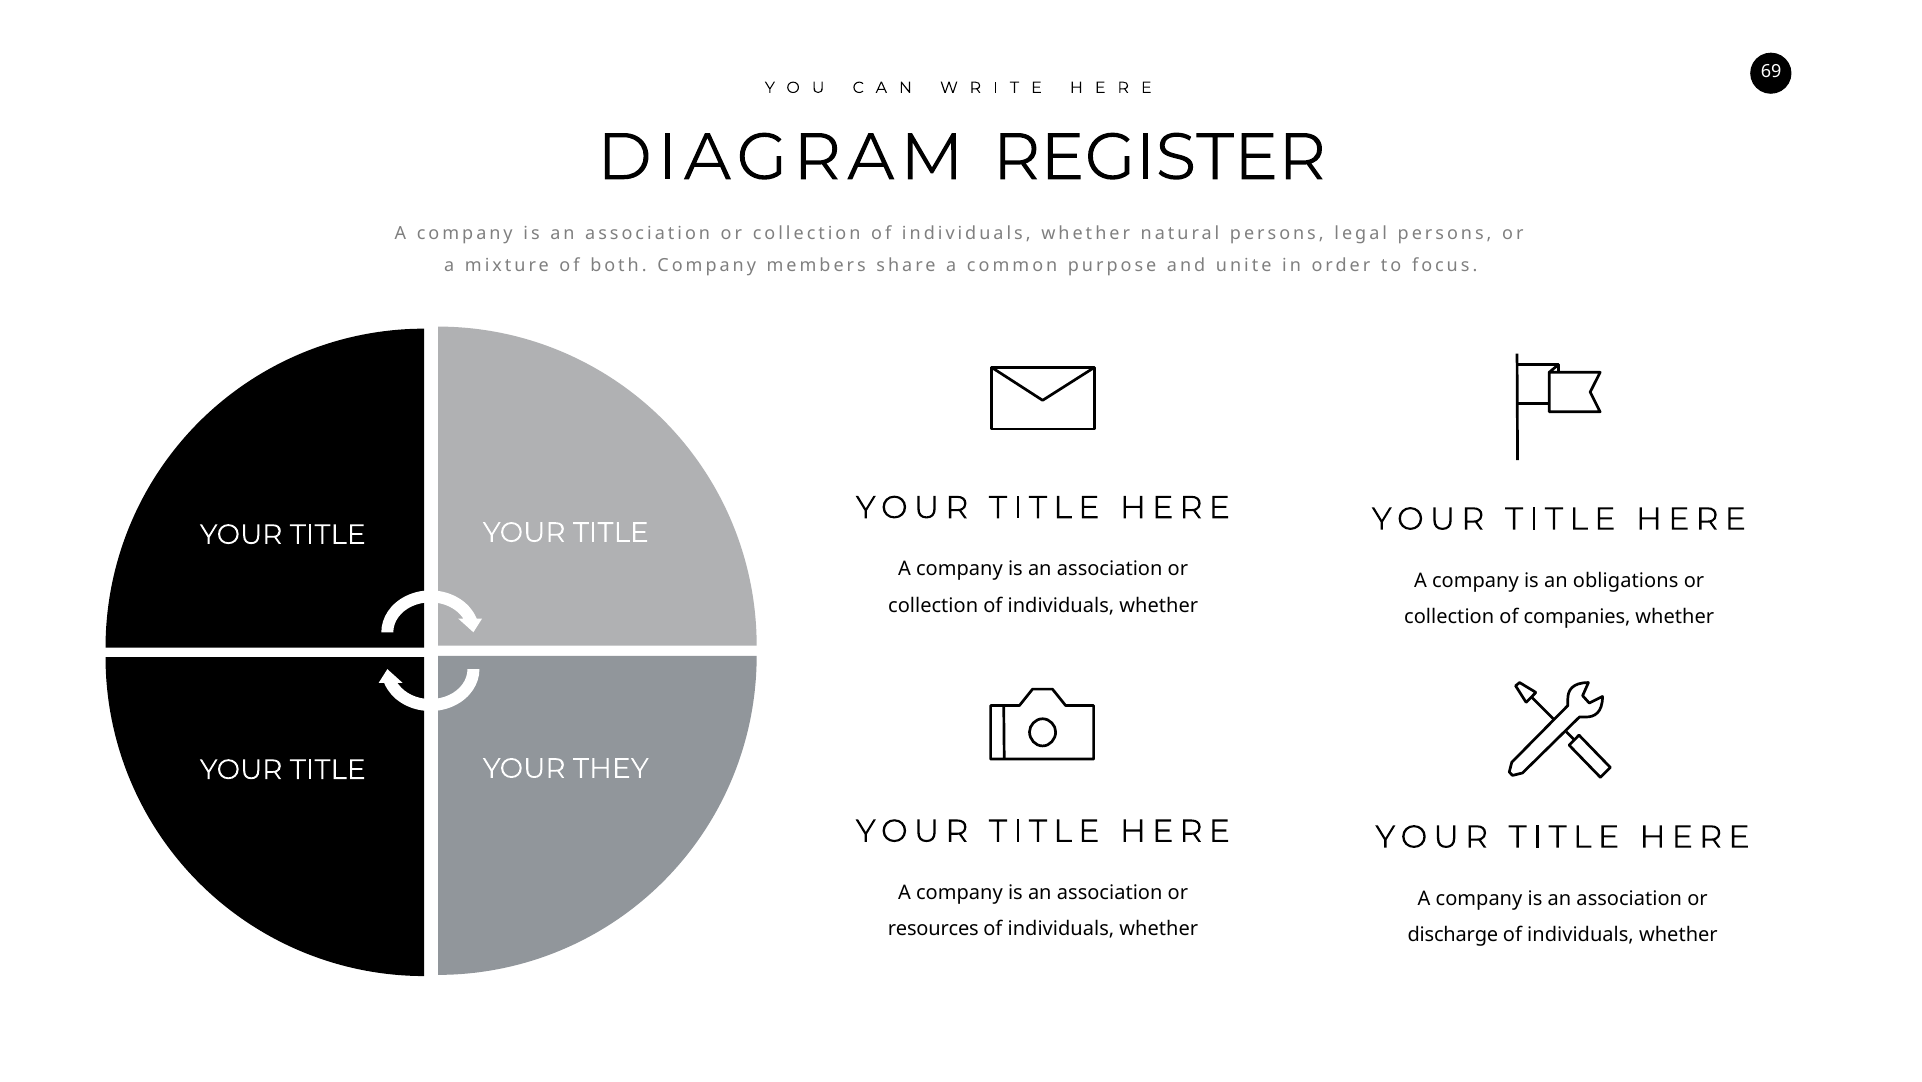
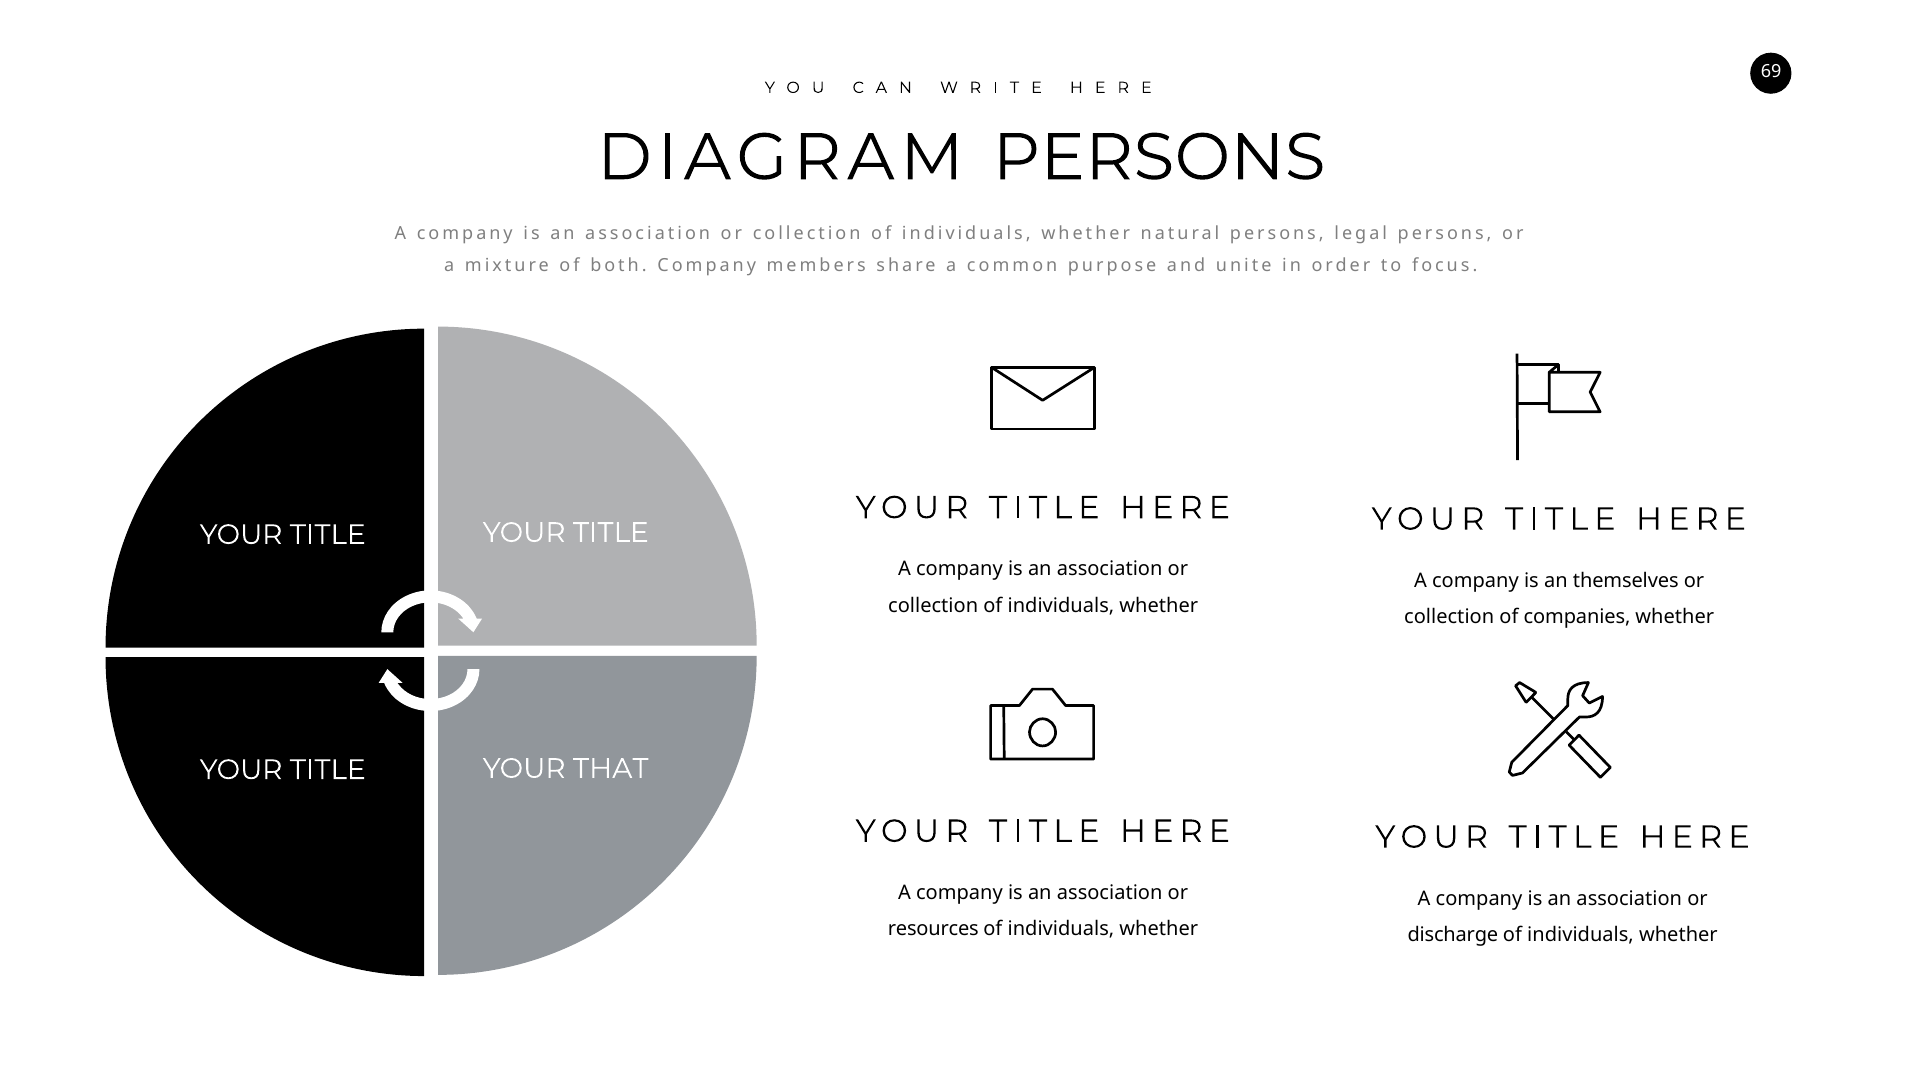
DIAGRAM REGISTER: REGISTER -> PERSONS
obligations: obligations -> themselves
THEY: THEY -> THAT
